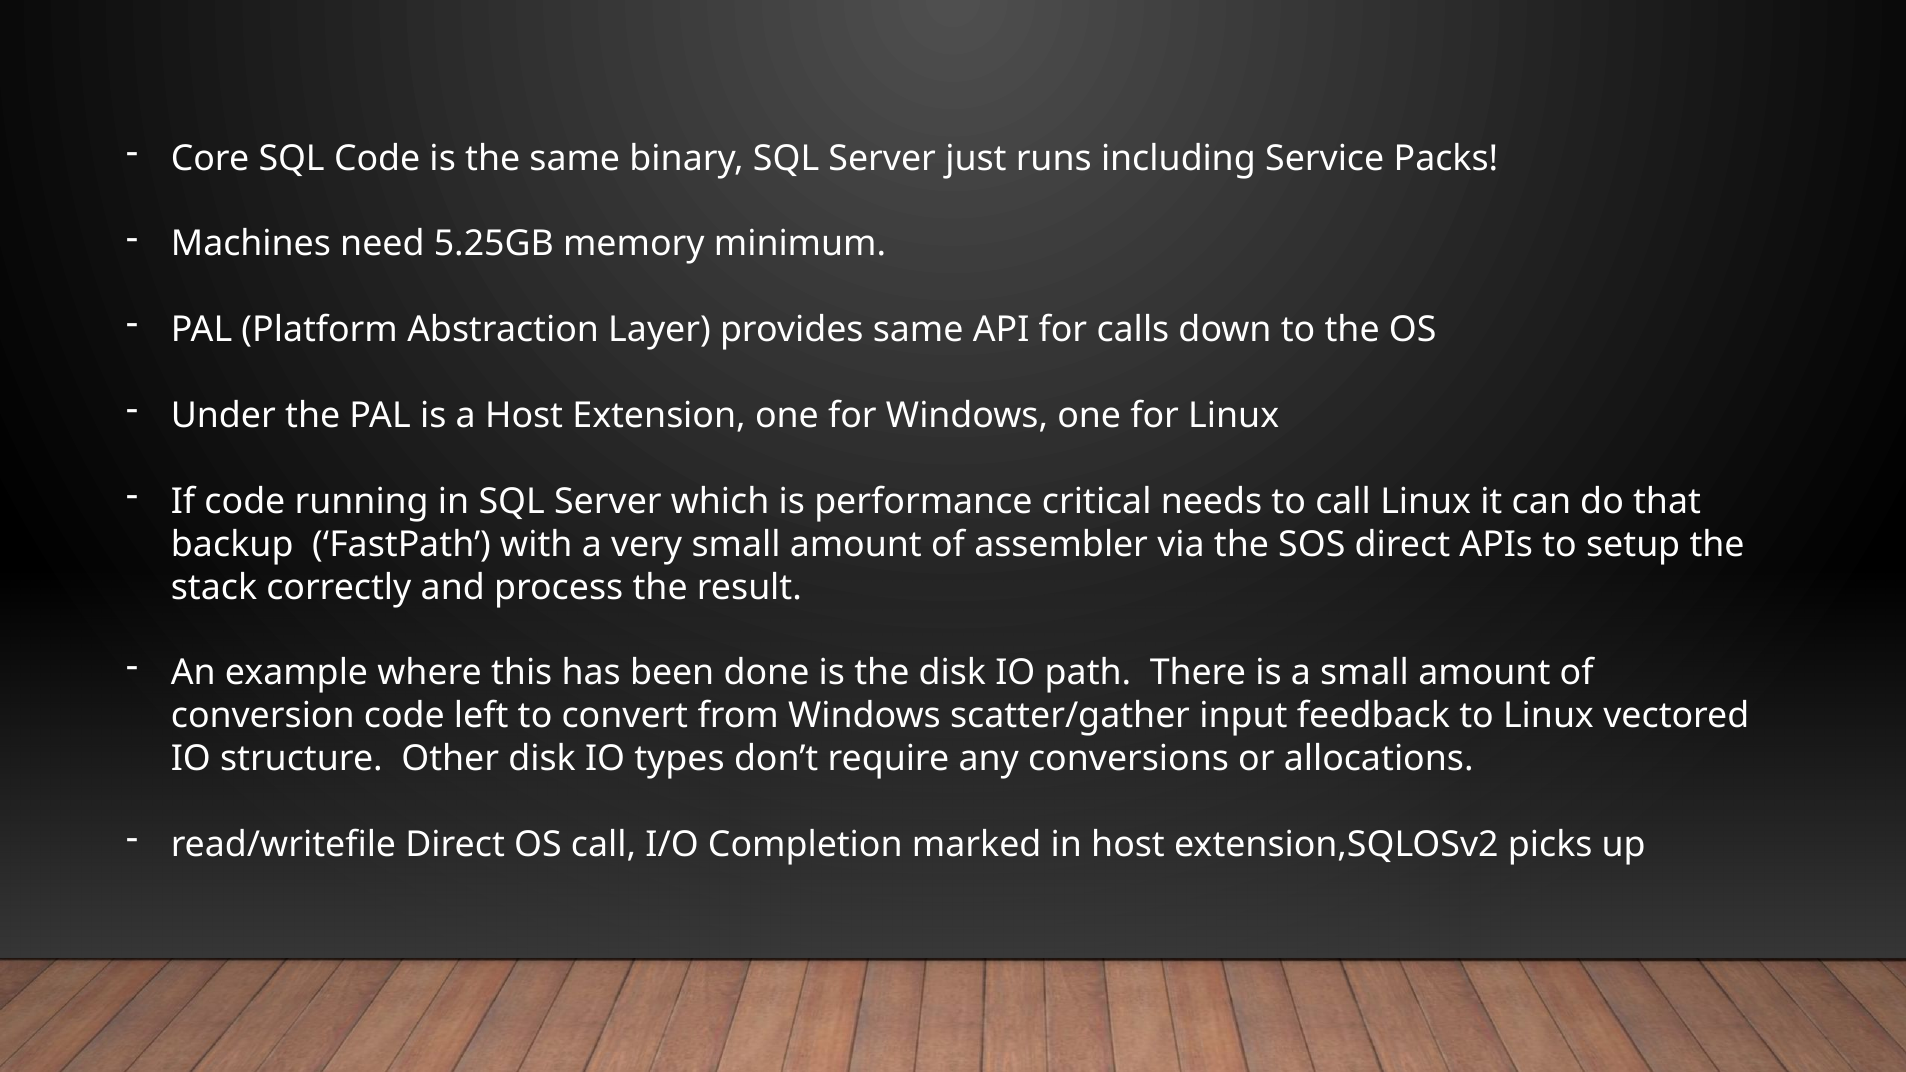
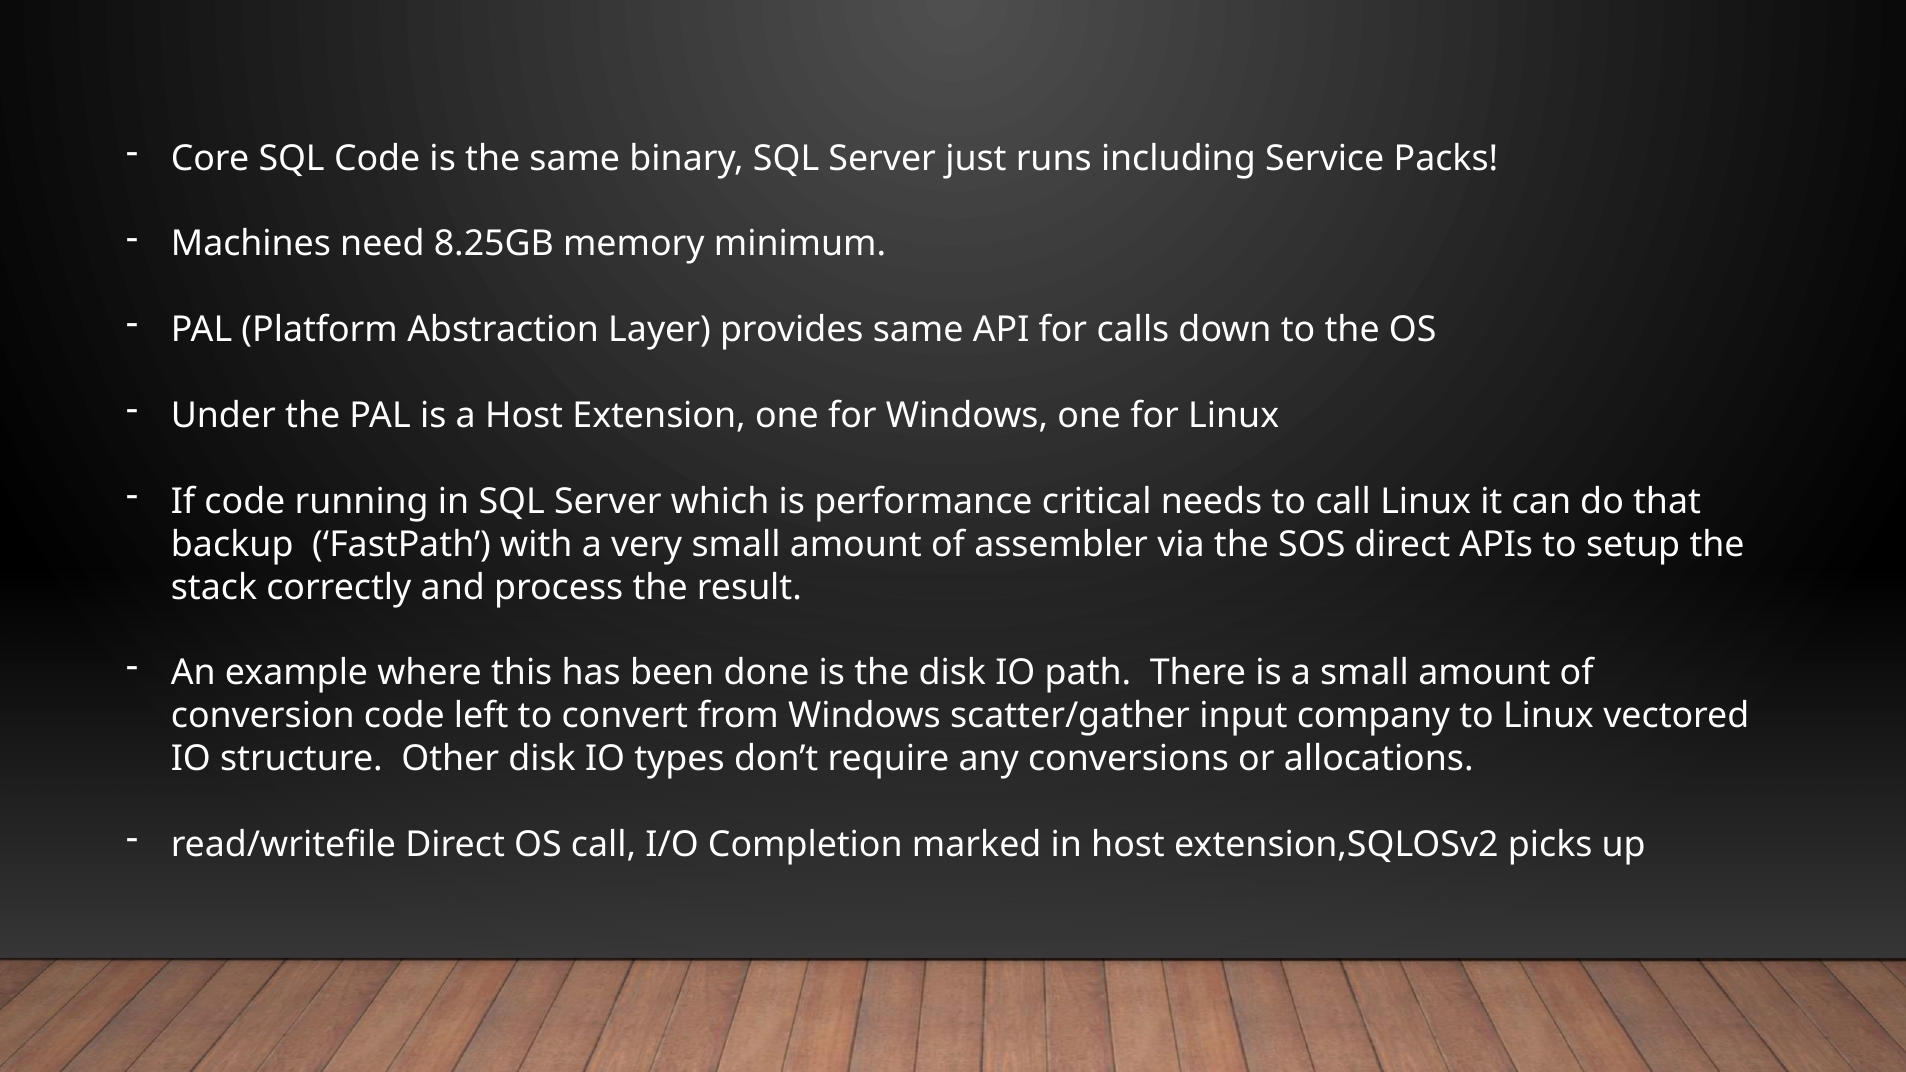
5.25GB: 5.25GB -> 8.25GB
feedback: feedback -> company
